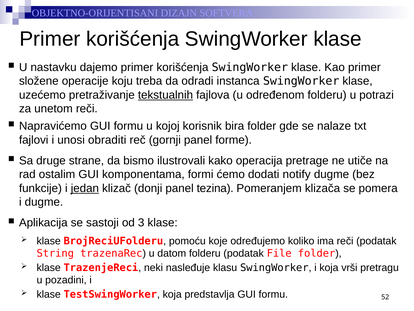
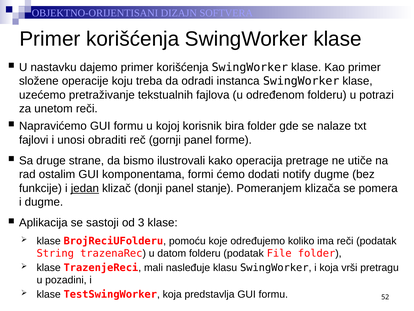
tekstualnih underline: present -> none
tezina: tezina -> stanje
neki: neki -> mali
